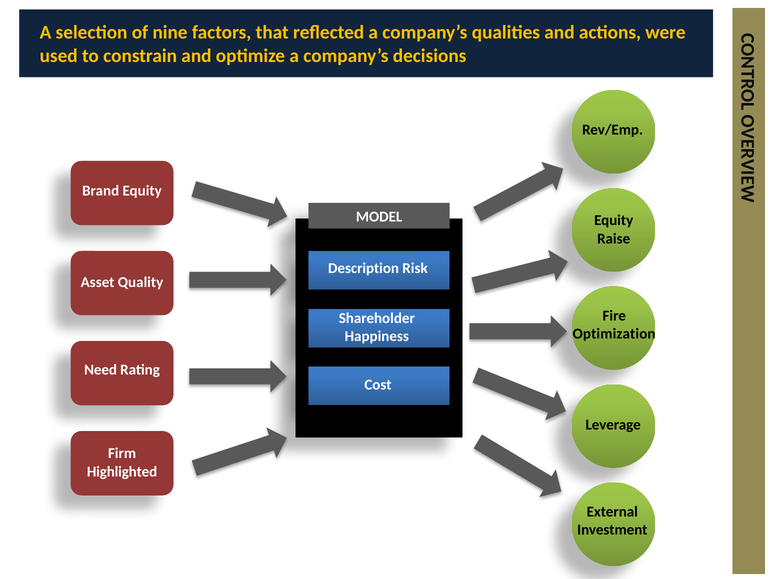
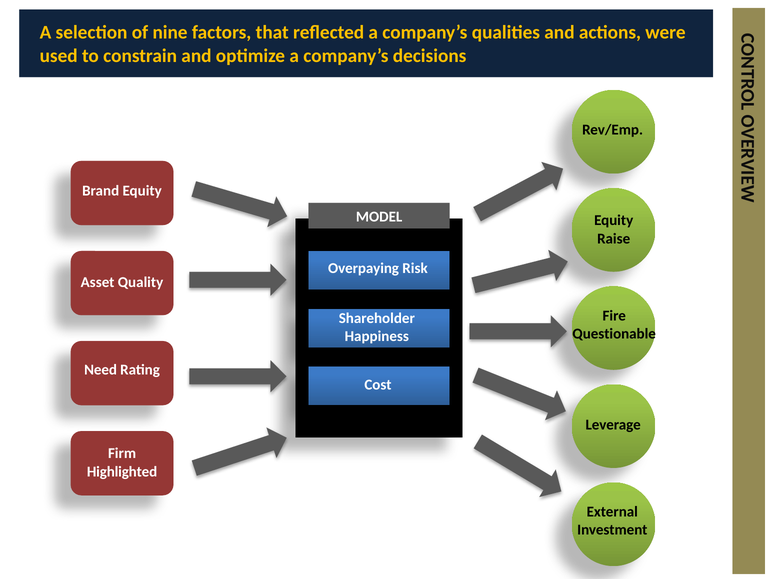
Description: Description -> Overpaying
Optimization: Optimization -> Questionable
